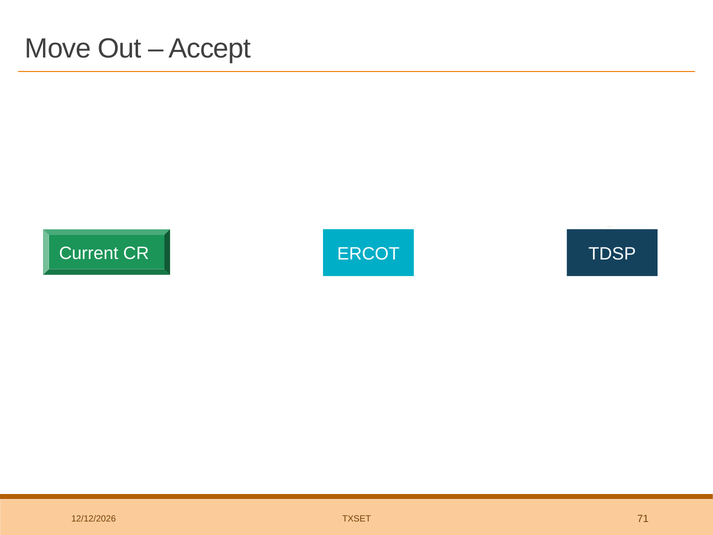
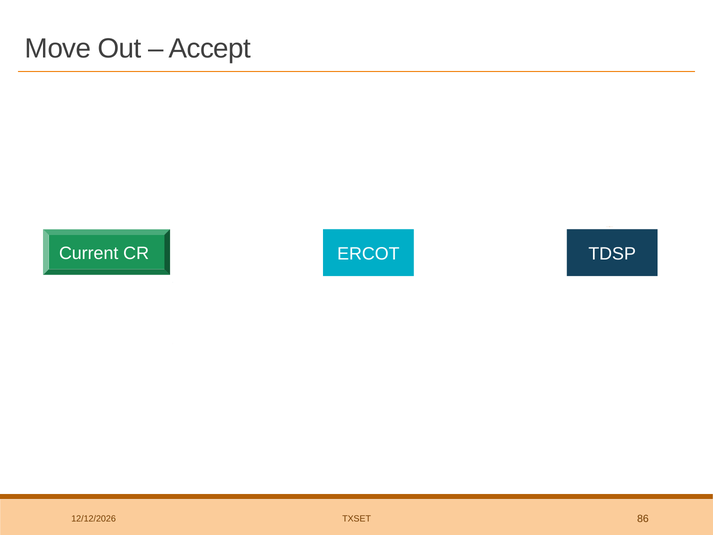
71: 71 -> 86
